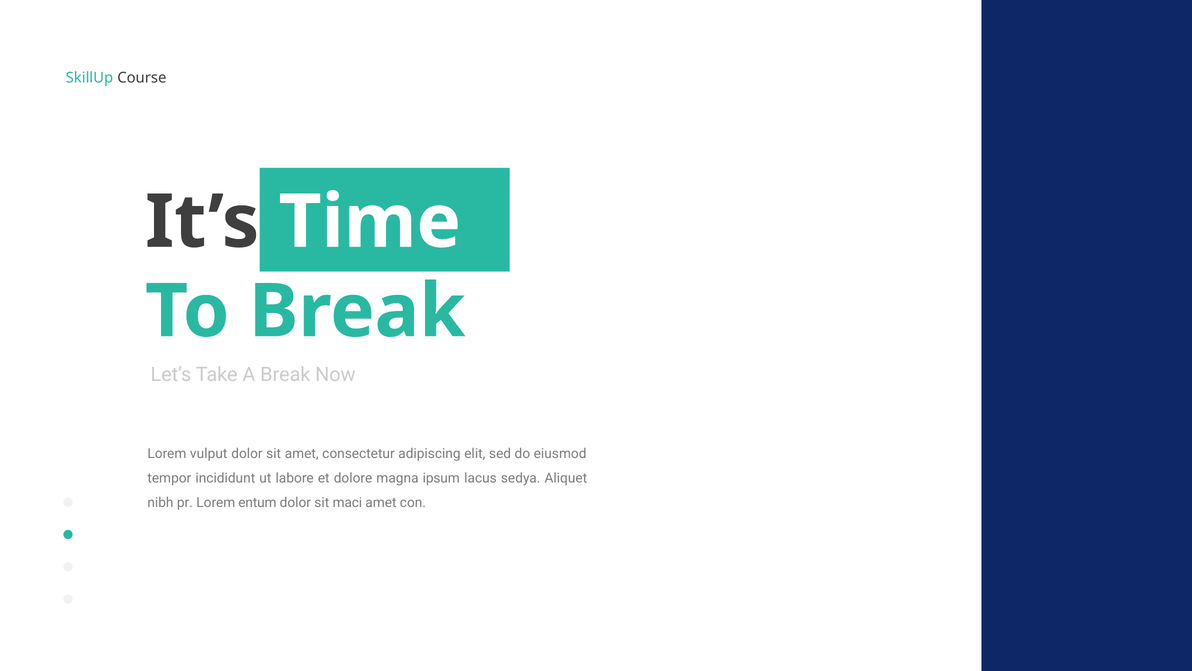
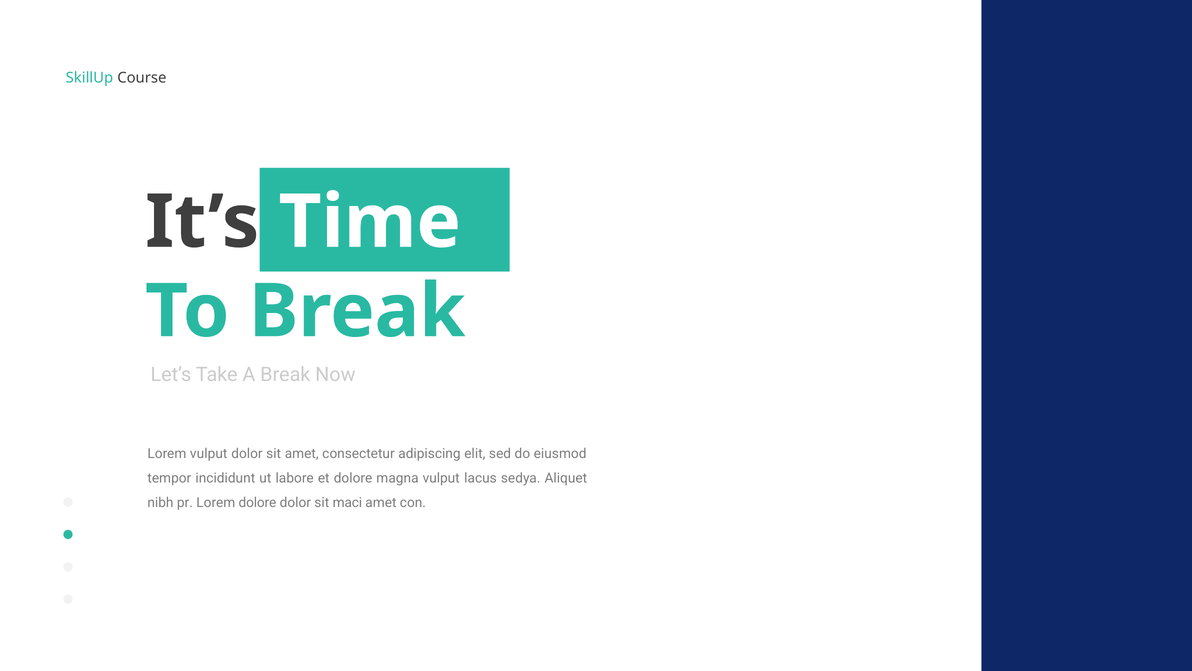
magna ipsum: ipsum -> vulput
Lorem entum: entum -> dolore
